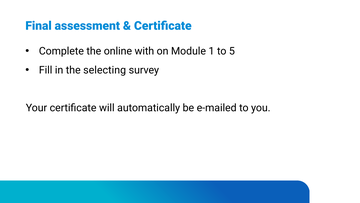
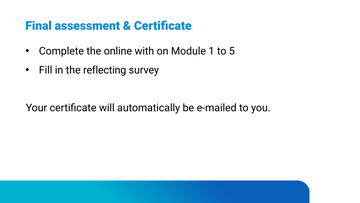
selecting: selecting -> reflecting
